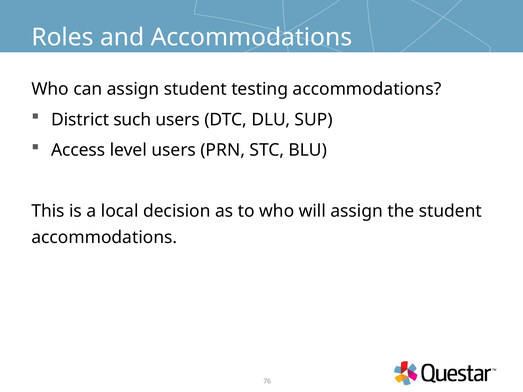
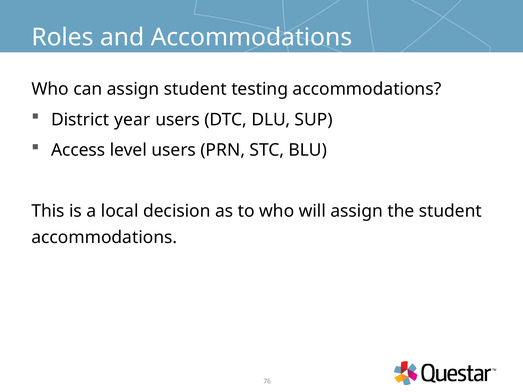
such: such -> year
